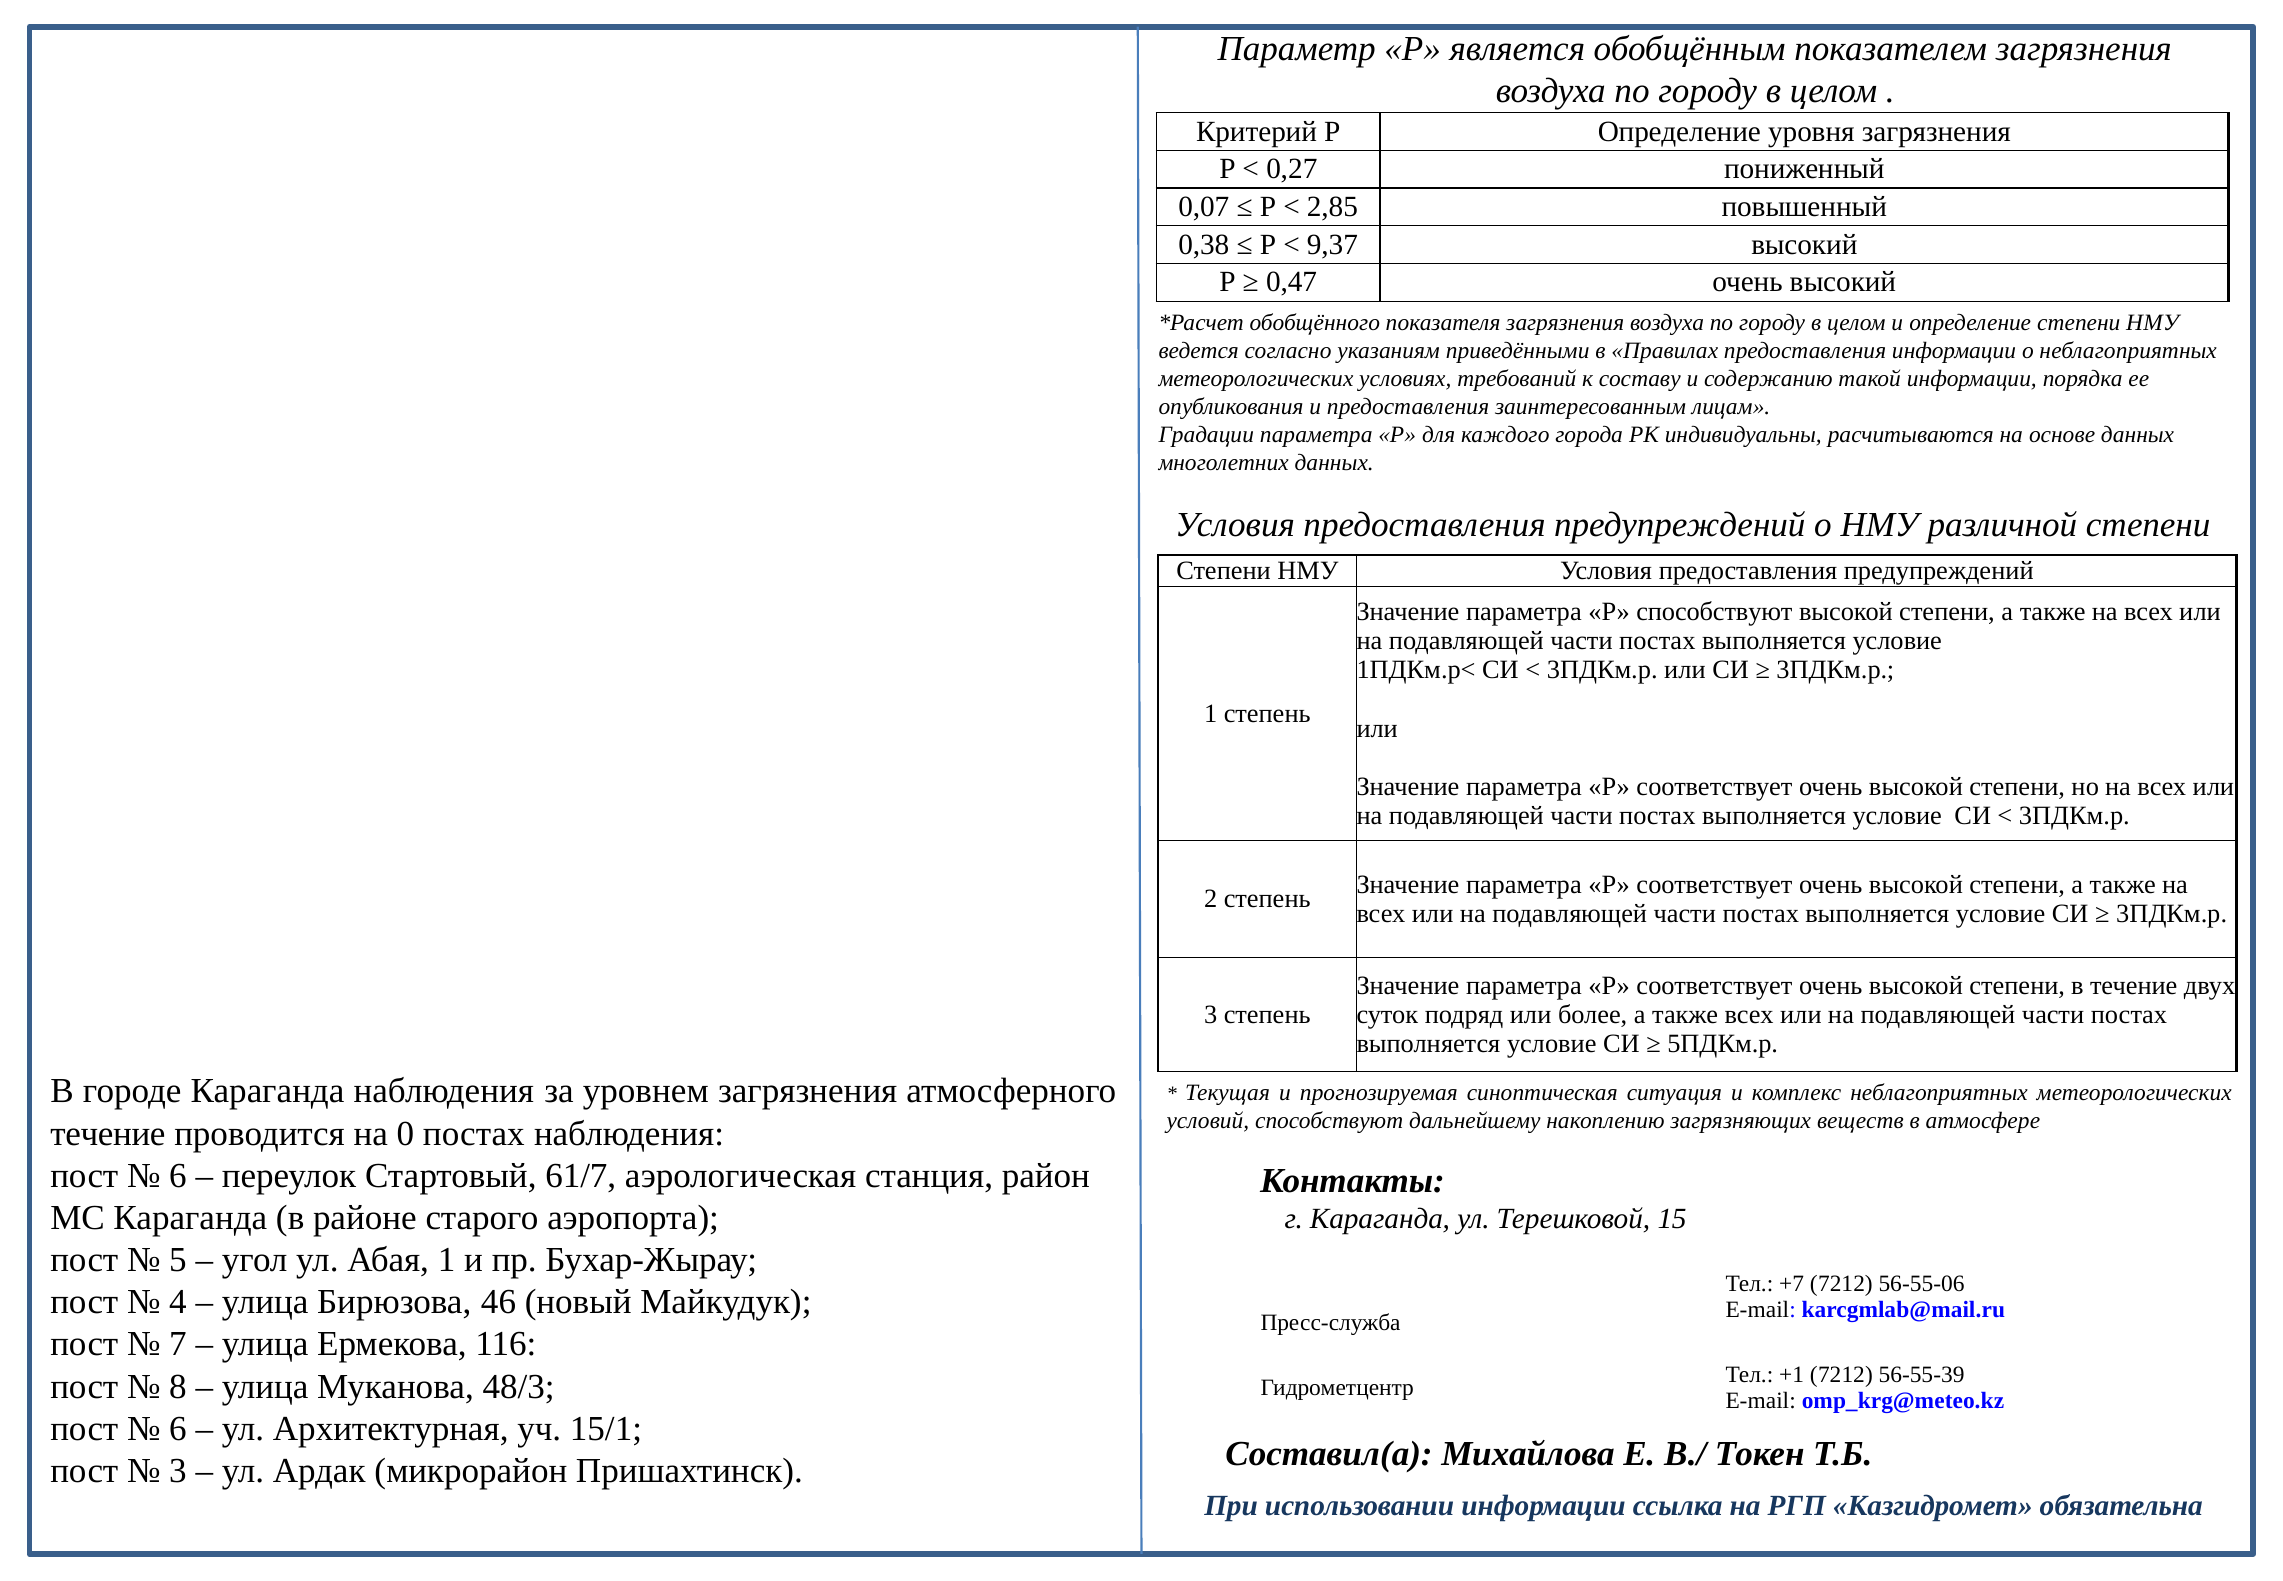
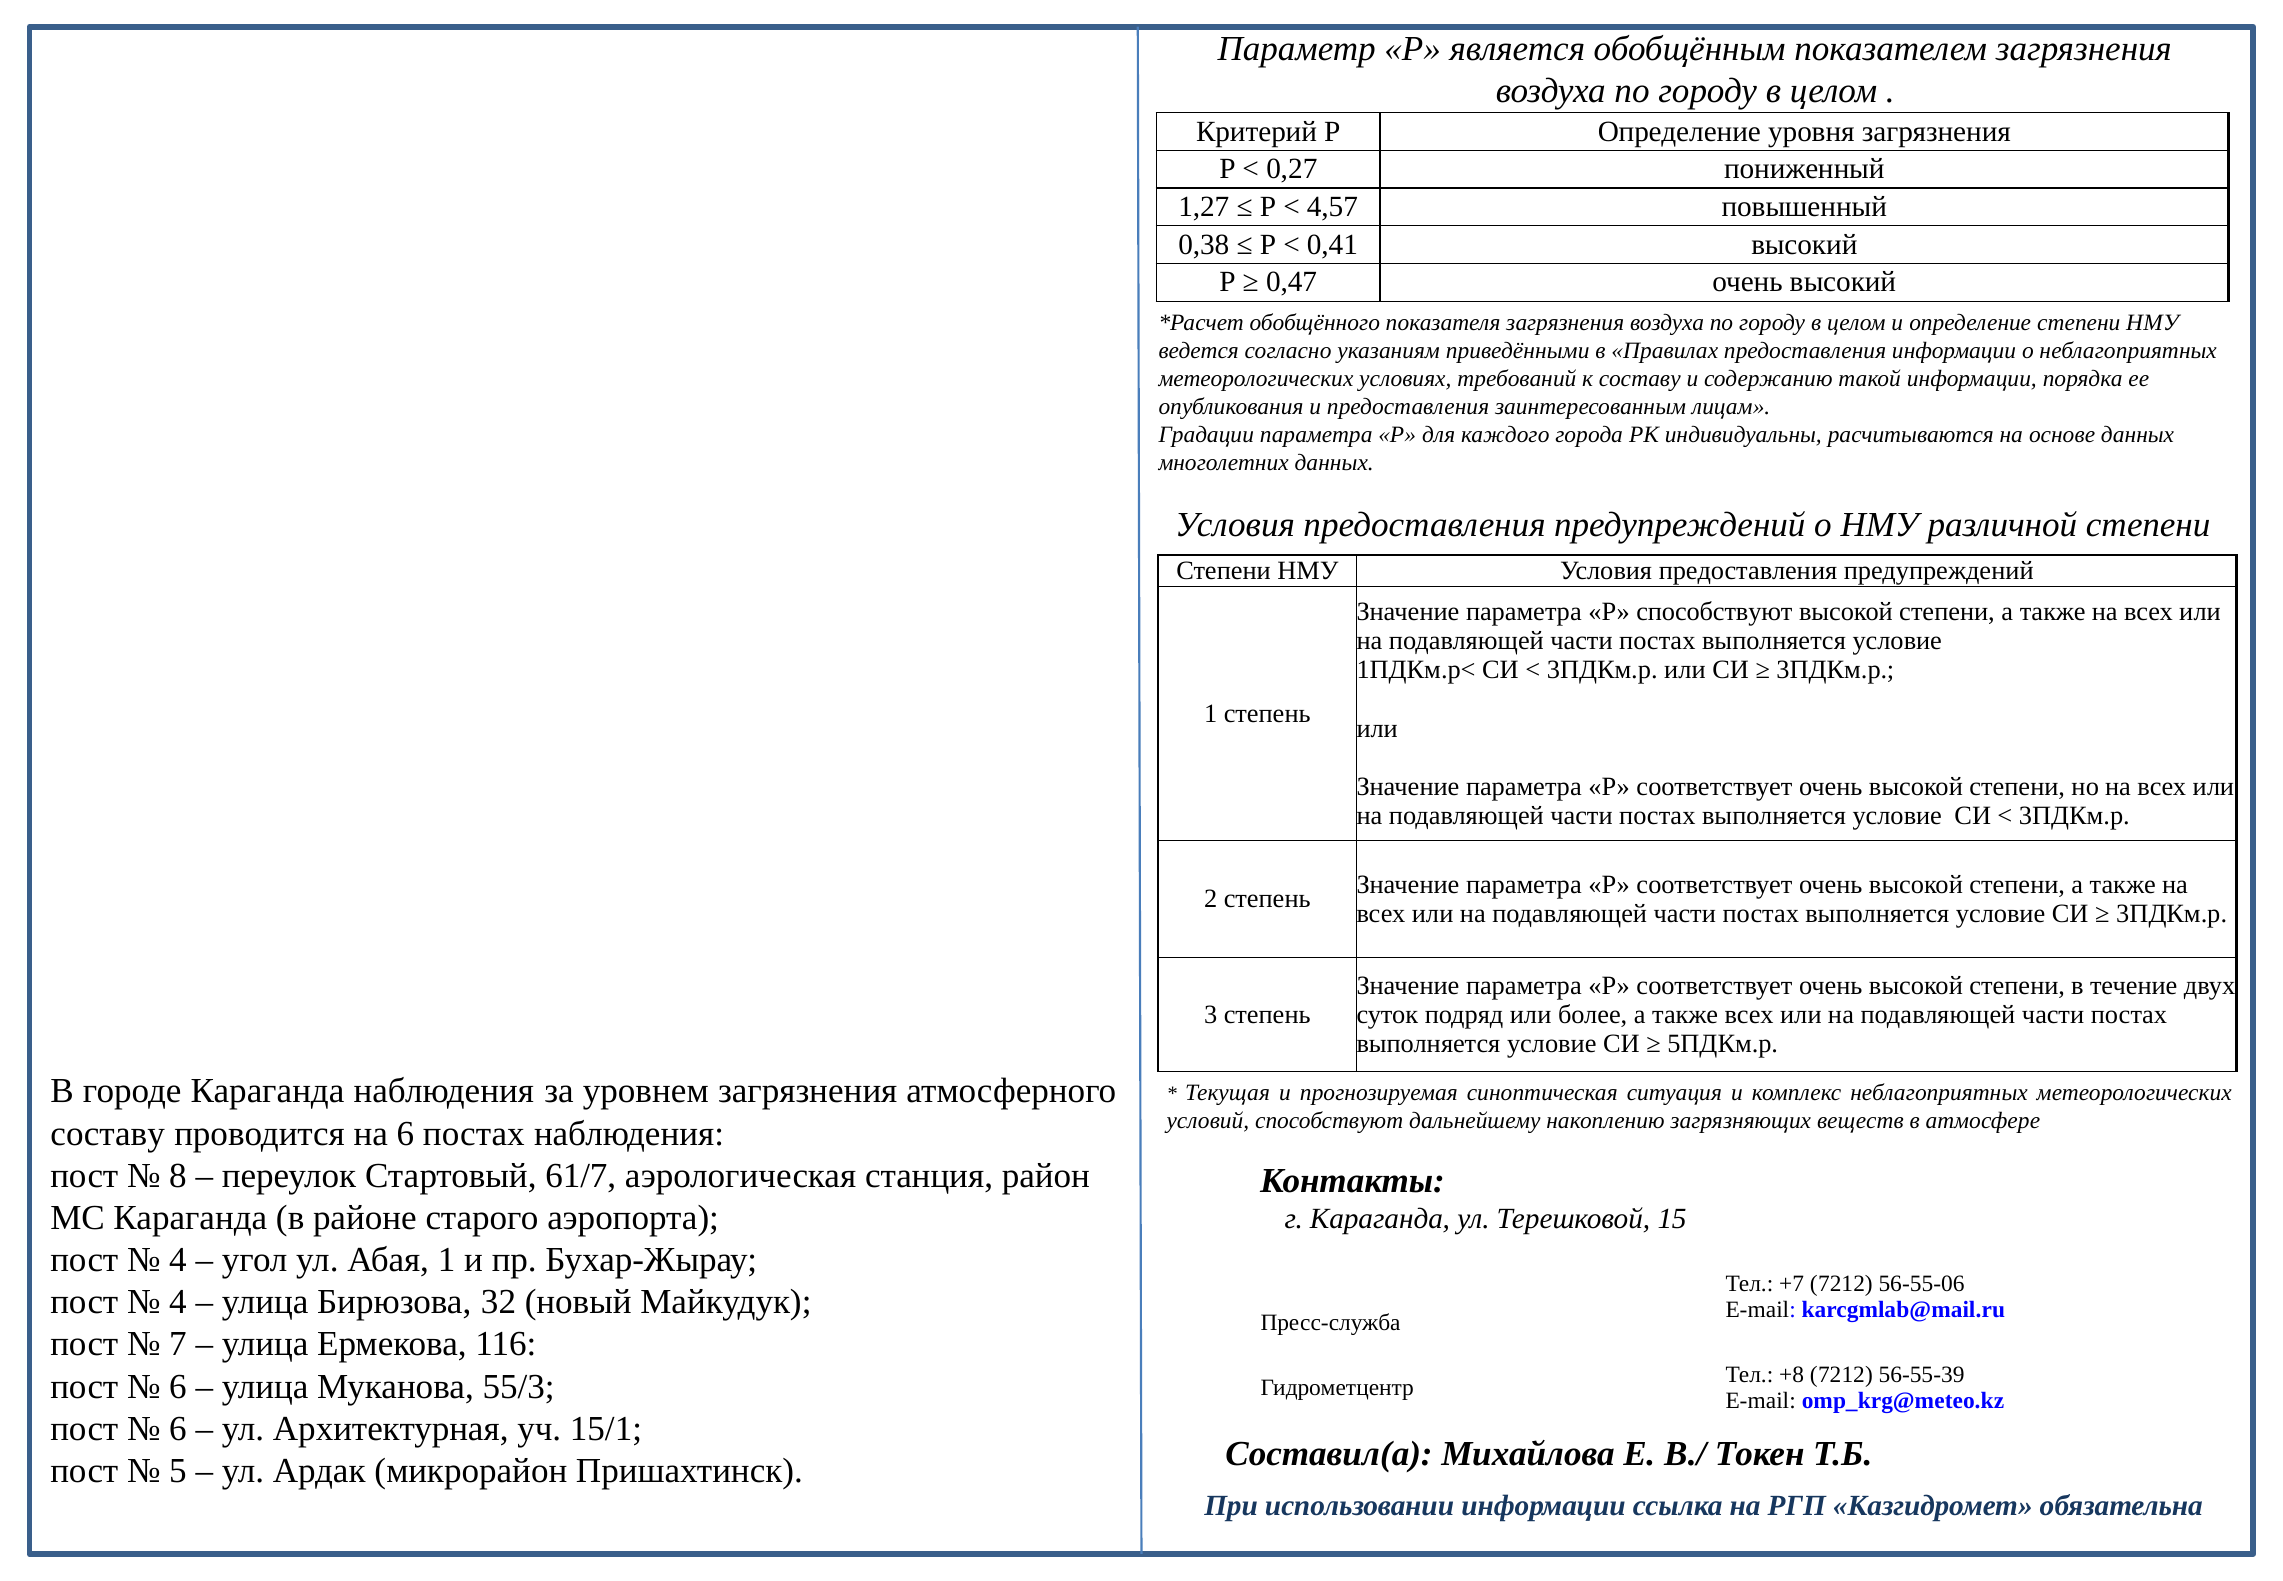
0,07: 0,07 -> 1,27
2,85: 2,85 -> 4,57
9,37: 9,37 -> 0,41
течение at (108, 1133): течение -> составу
на 0: 0 -> 6
6 at (178, 1175): 6 -> 8
5 at (178, 1260): 5 -> 4
46: 46 -> 32
+1: +1 -> +8
8 at (178, 1386): 8 -> 6
48/3: 48/3 -> 55/3
3 at (178, 1470): 3 -> 5
